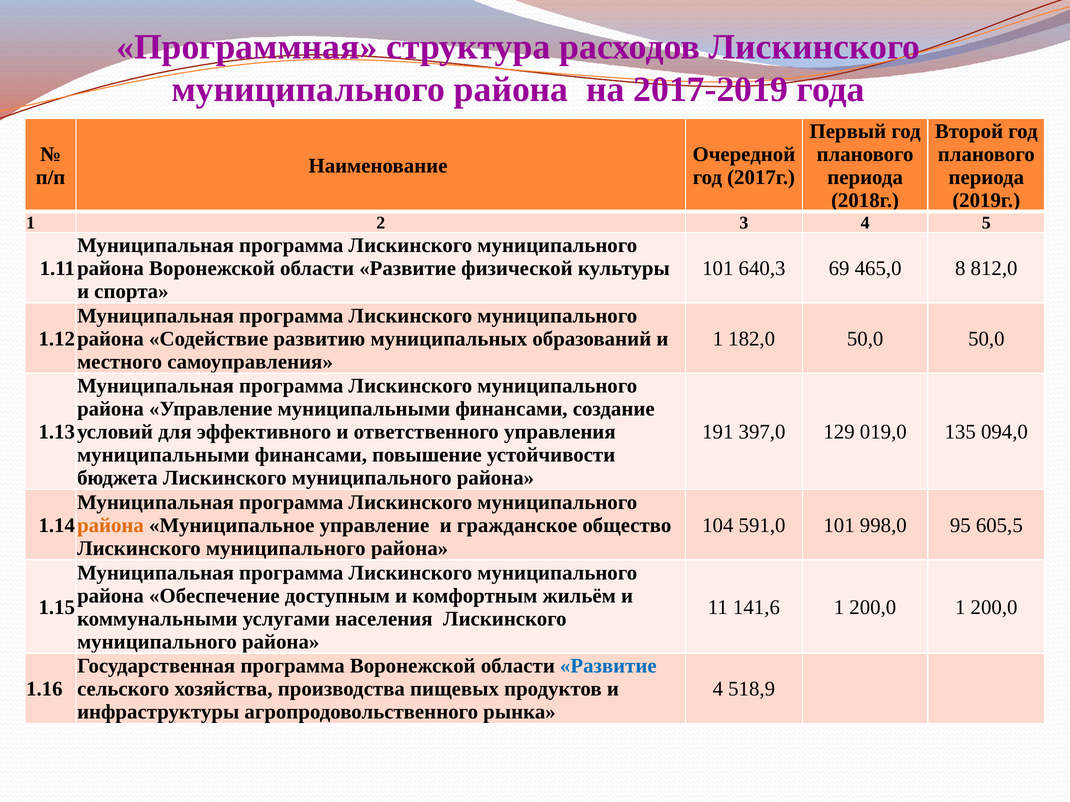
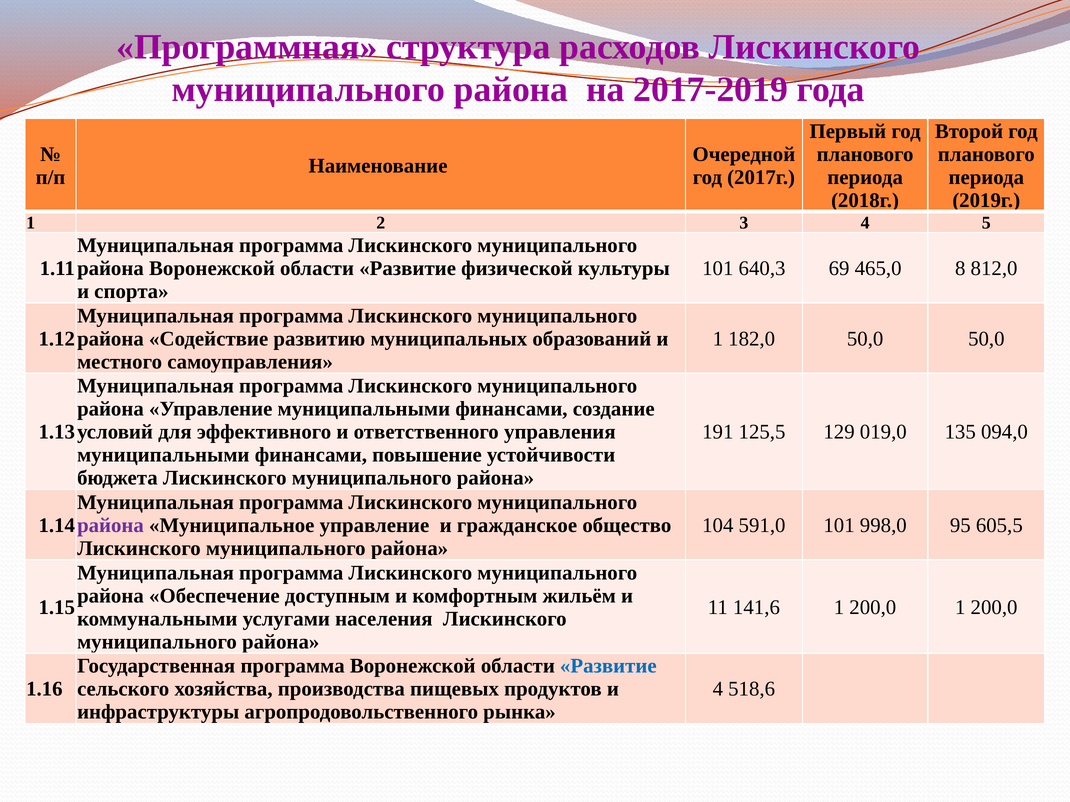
397,0: 397,0 -> 125,5
района at (111, 526) colour: orange -> purple
518,9: 518,9 -> 518,6
